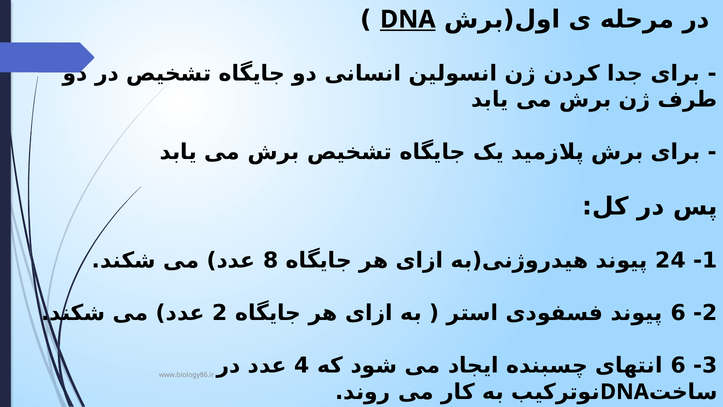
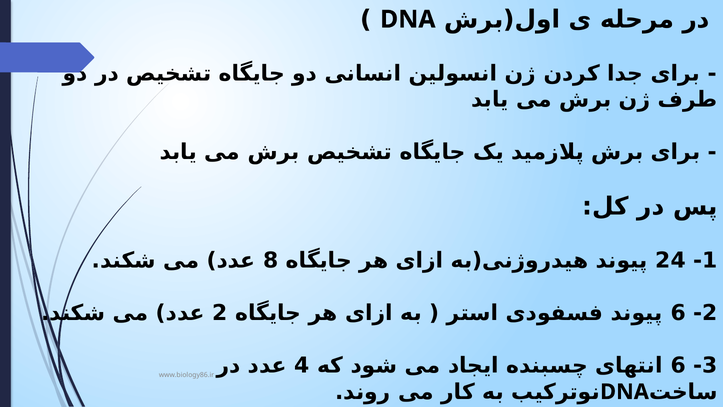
DNA at (408, 19) underline: present -> none
